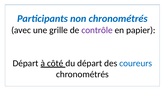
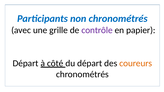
coureurs colour: blue -> orange
